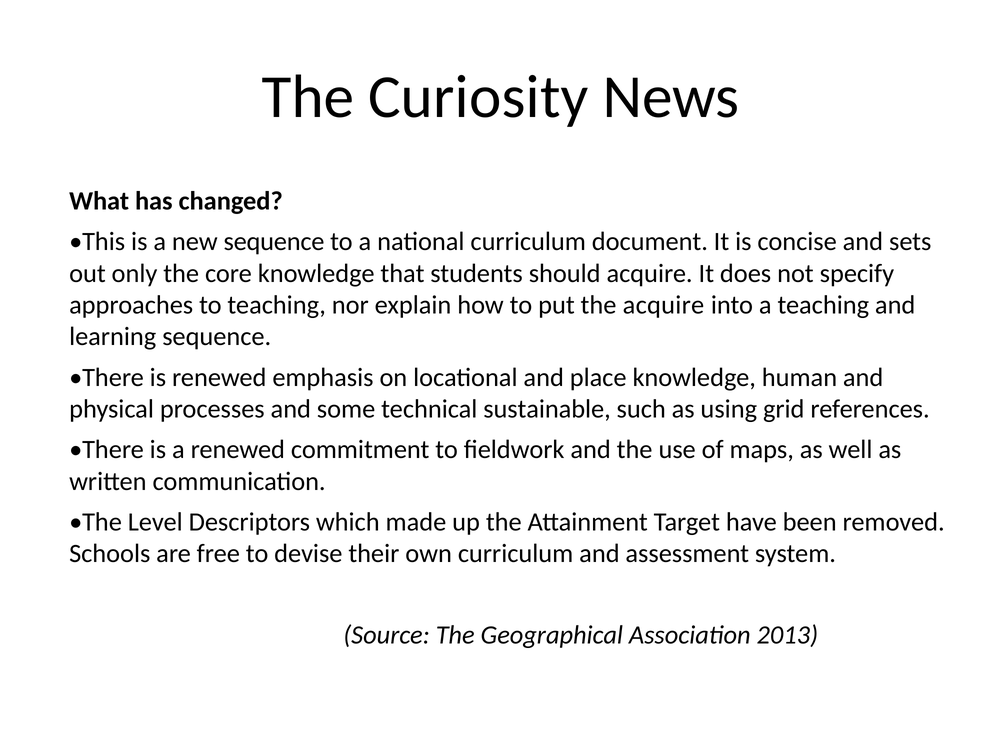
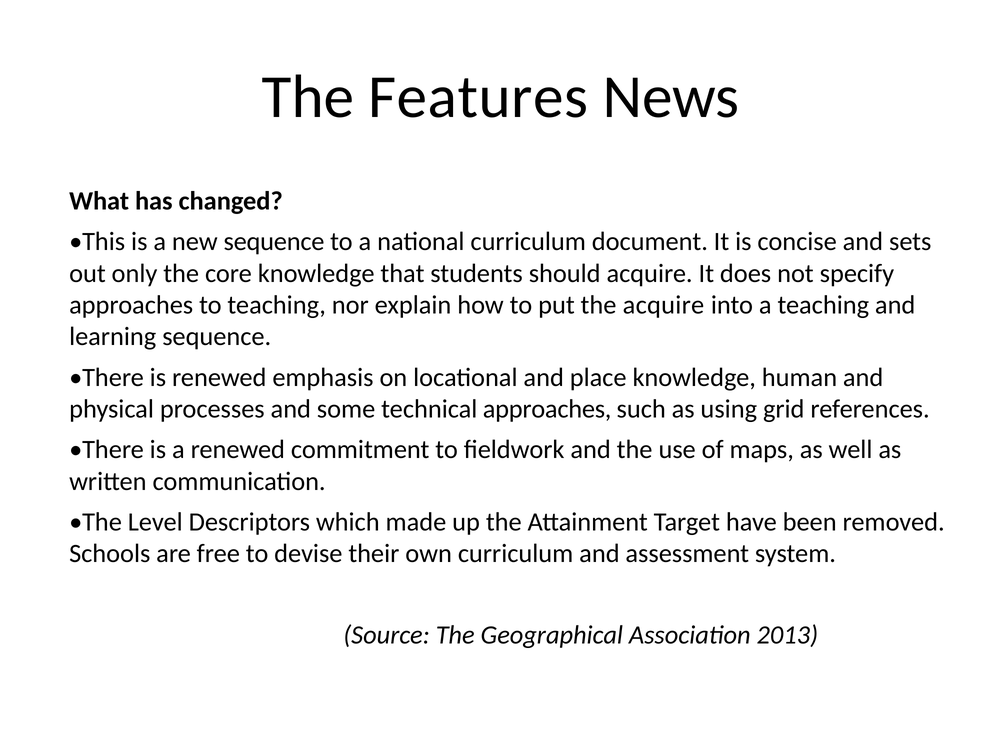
Curiosity: Curiosity -> Features
technical sustainable: sustainable -> approaches
